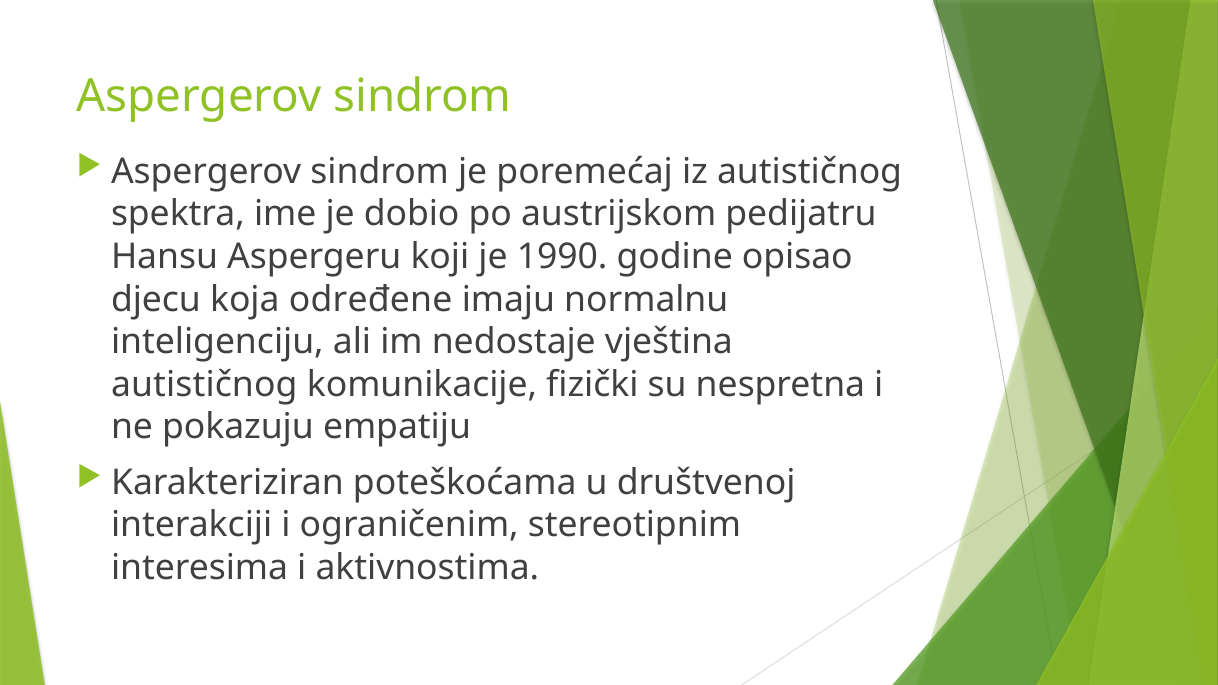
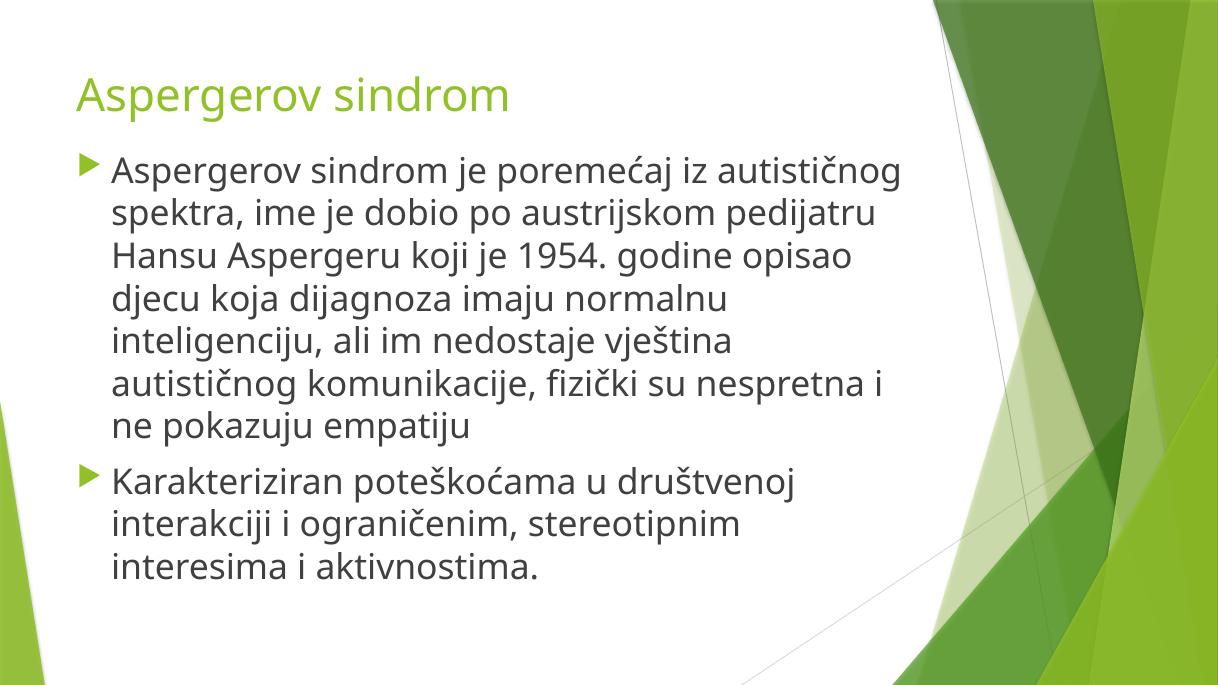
1990: 1990 -> 1954
određene: određene -> dijagnoza
